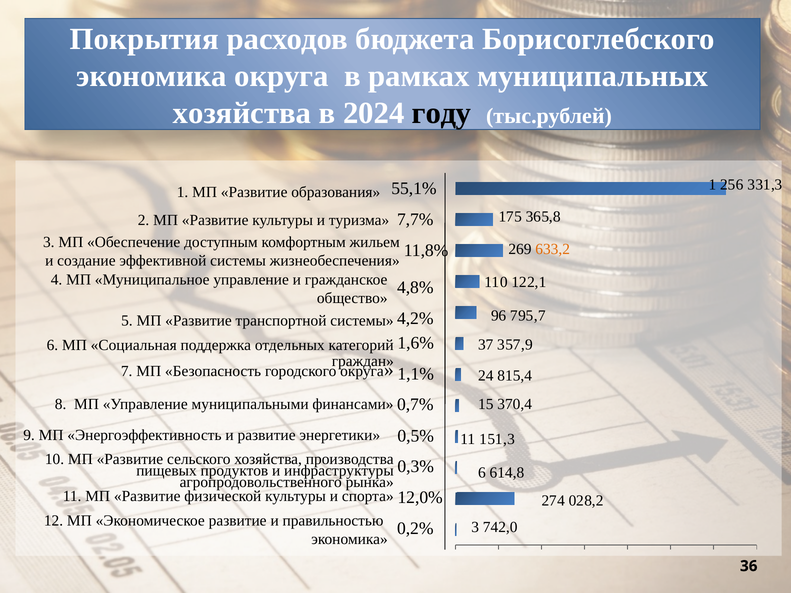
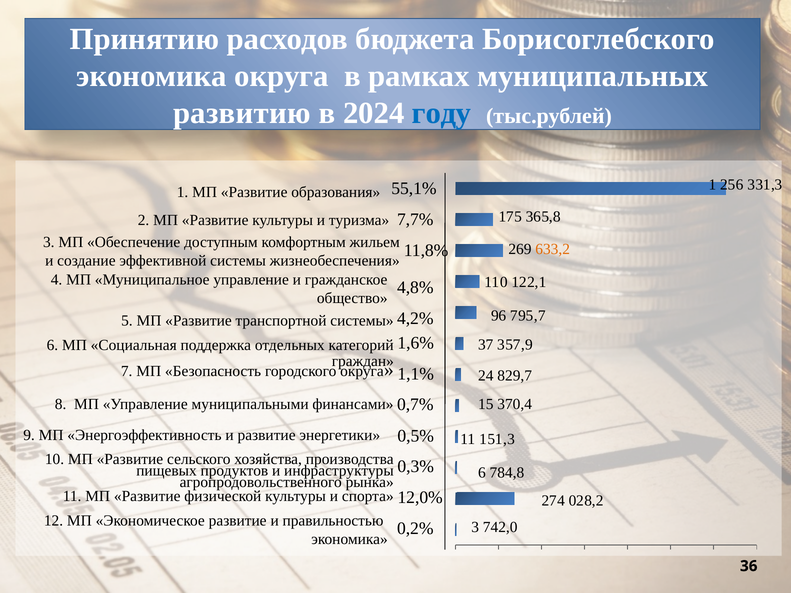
Покрытия: Покрытия -> Принятию
хозяйства at (242, 113): хозяйства -> развитию
году colour: black -> blue
815,4: 815,4 -> 829,7
614,8: 614,8 -> 784,8
